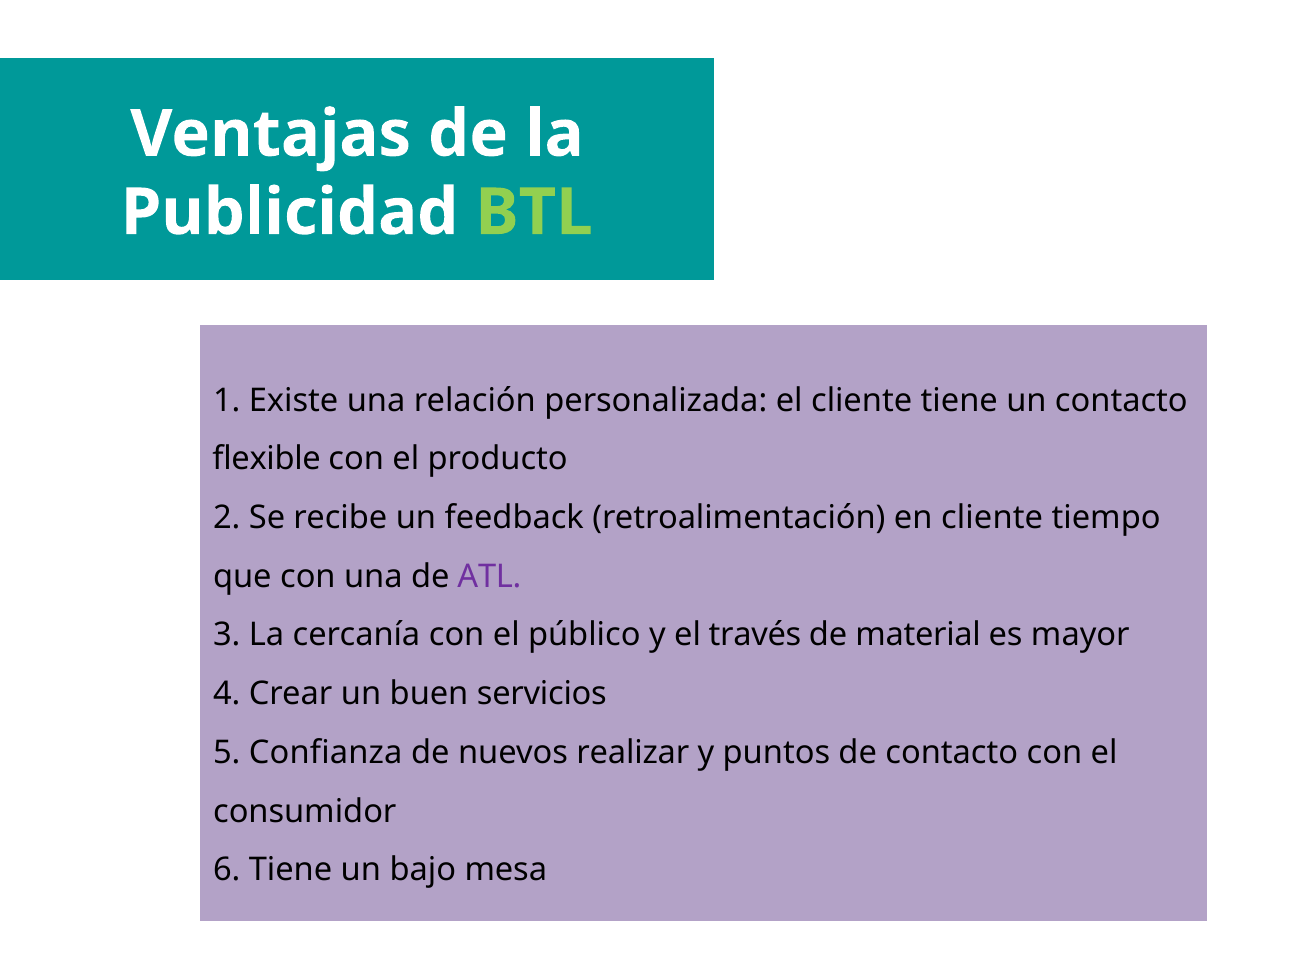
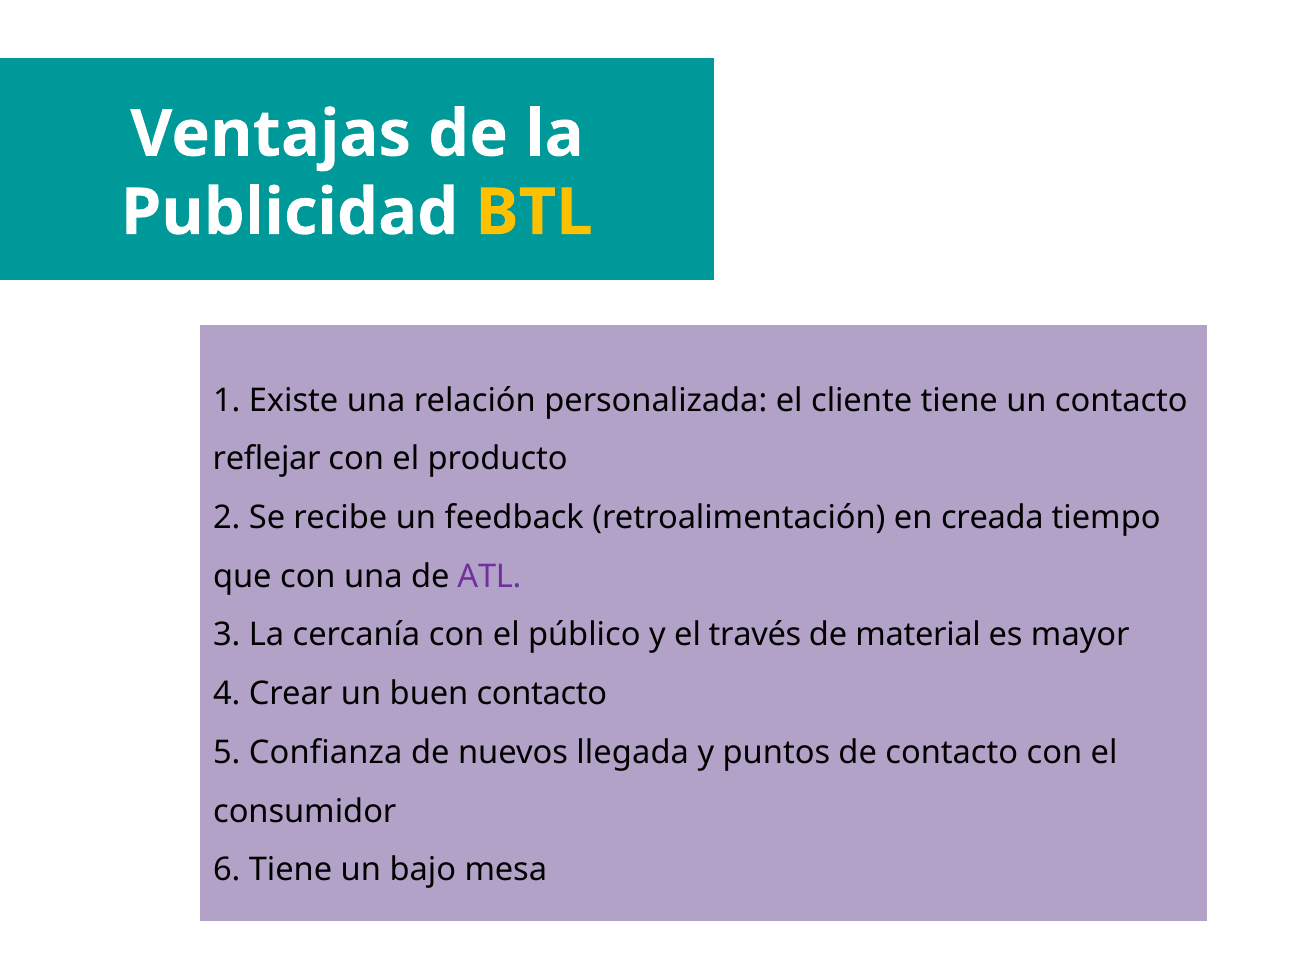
BTL colour: light green -> yellow
flexible: flexible -> reflejar
en cliente: cliente -> creada
buen servicios: servicios -> contacto
realizar: realizar -> llegada
